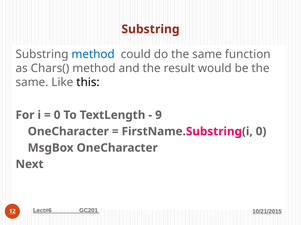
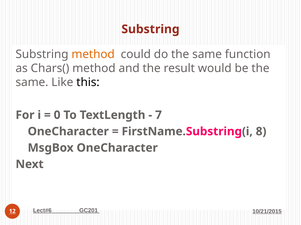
method at (93, 54) colour: blue -> orange
9: 9 -> 7
FirstName.Substring(i 0: 0 -> 8
